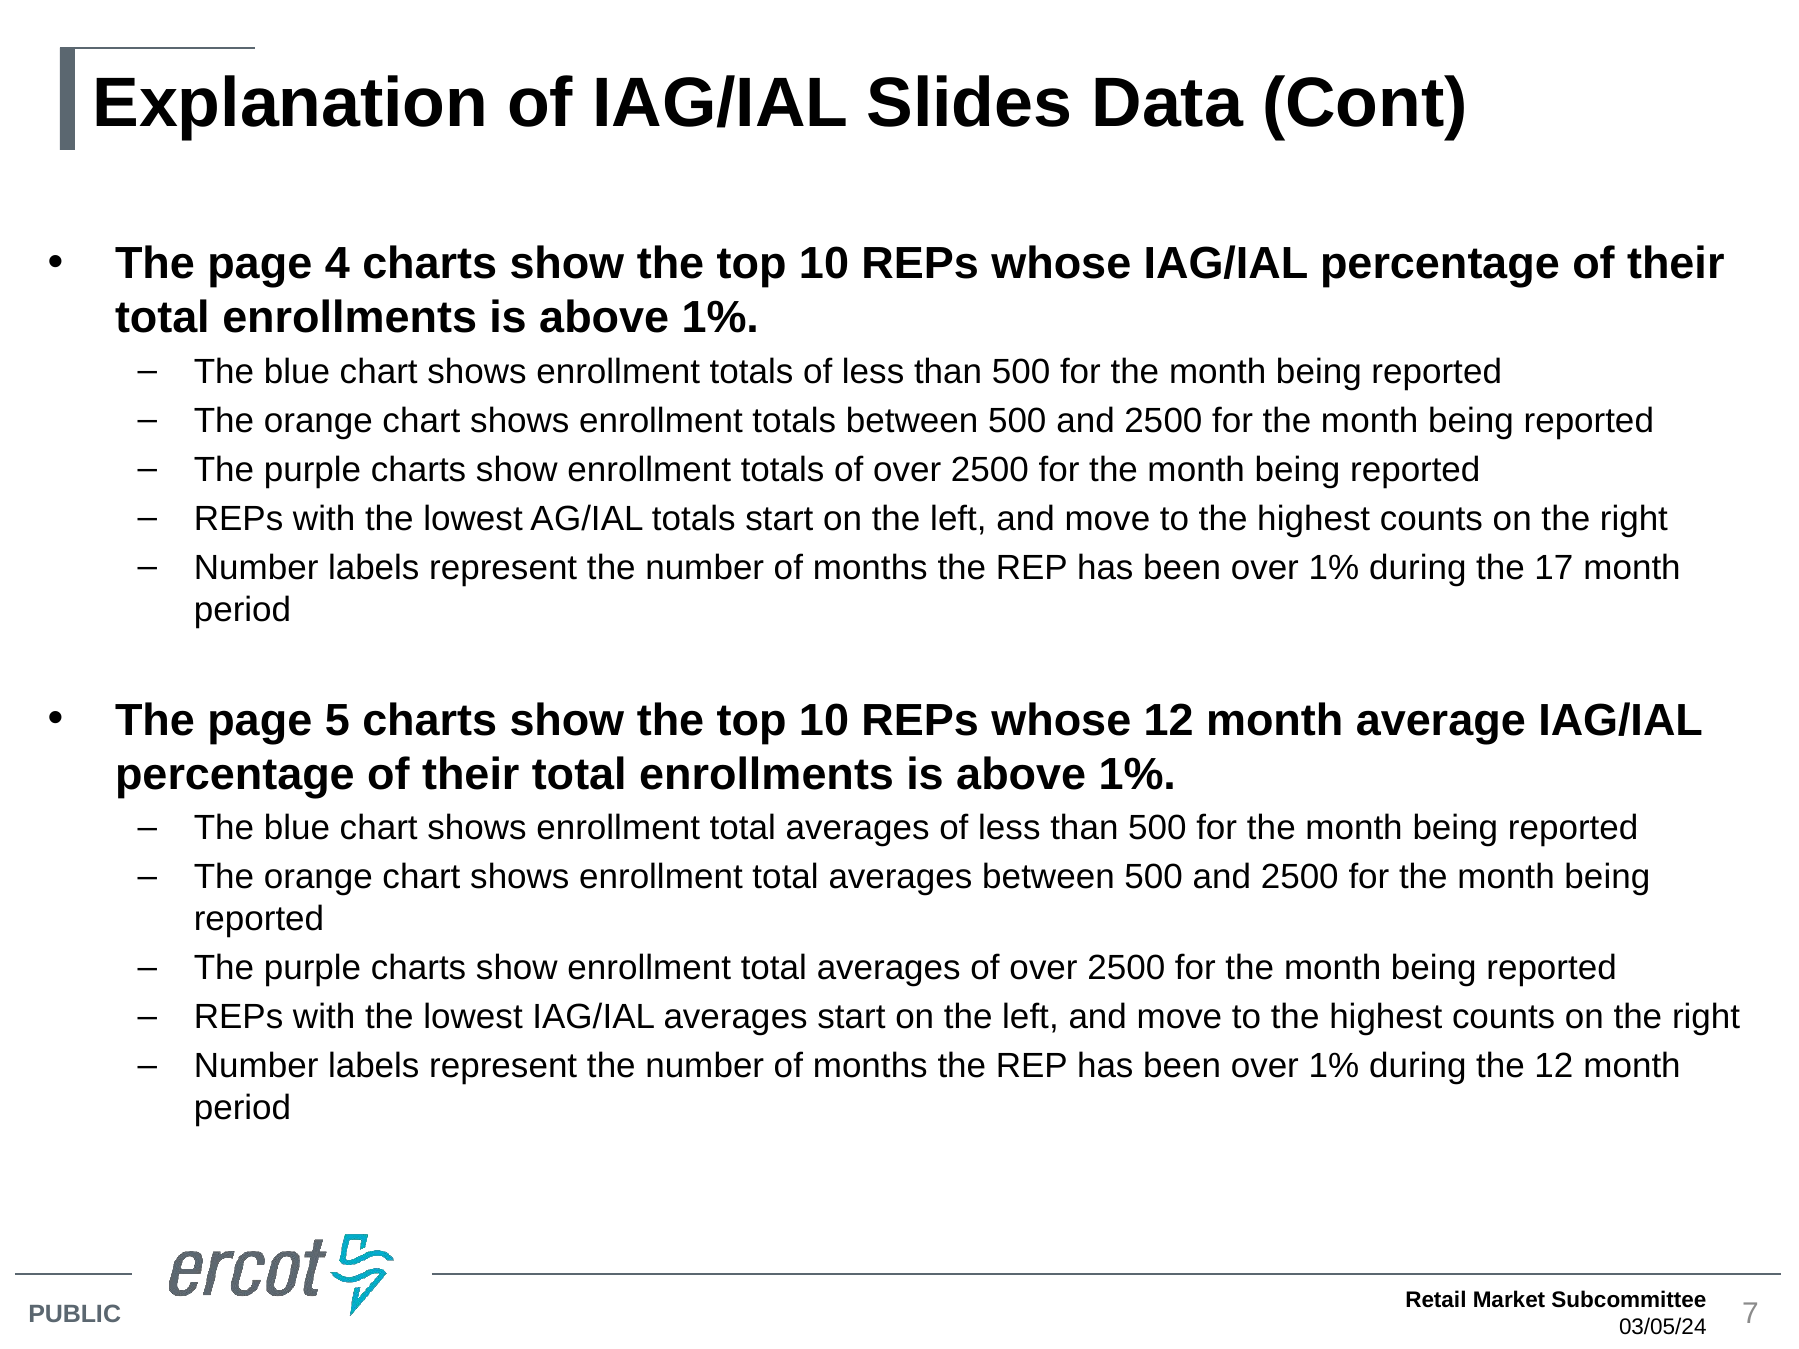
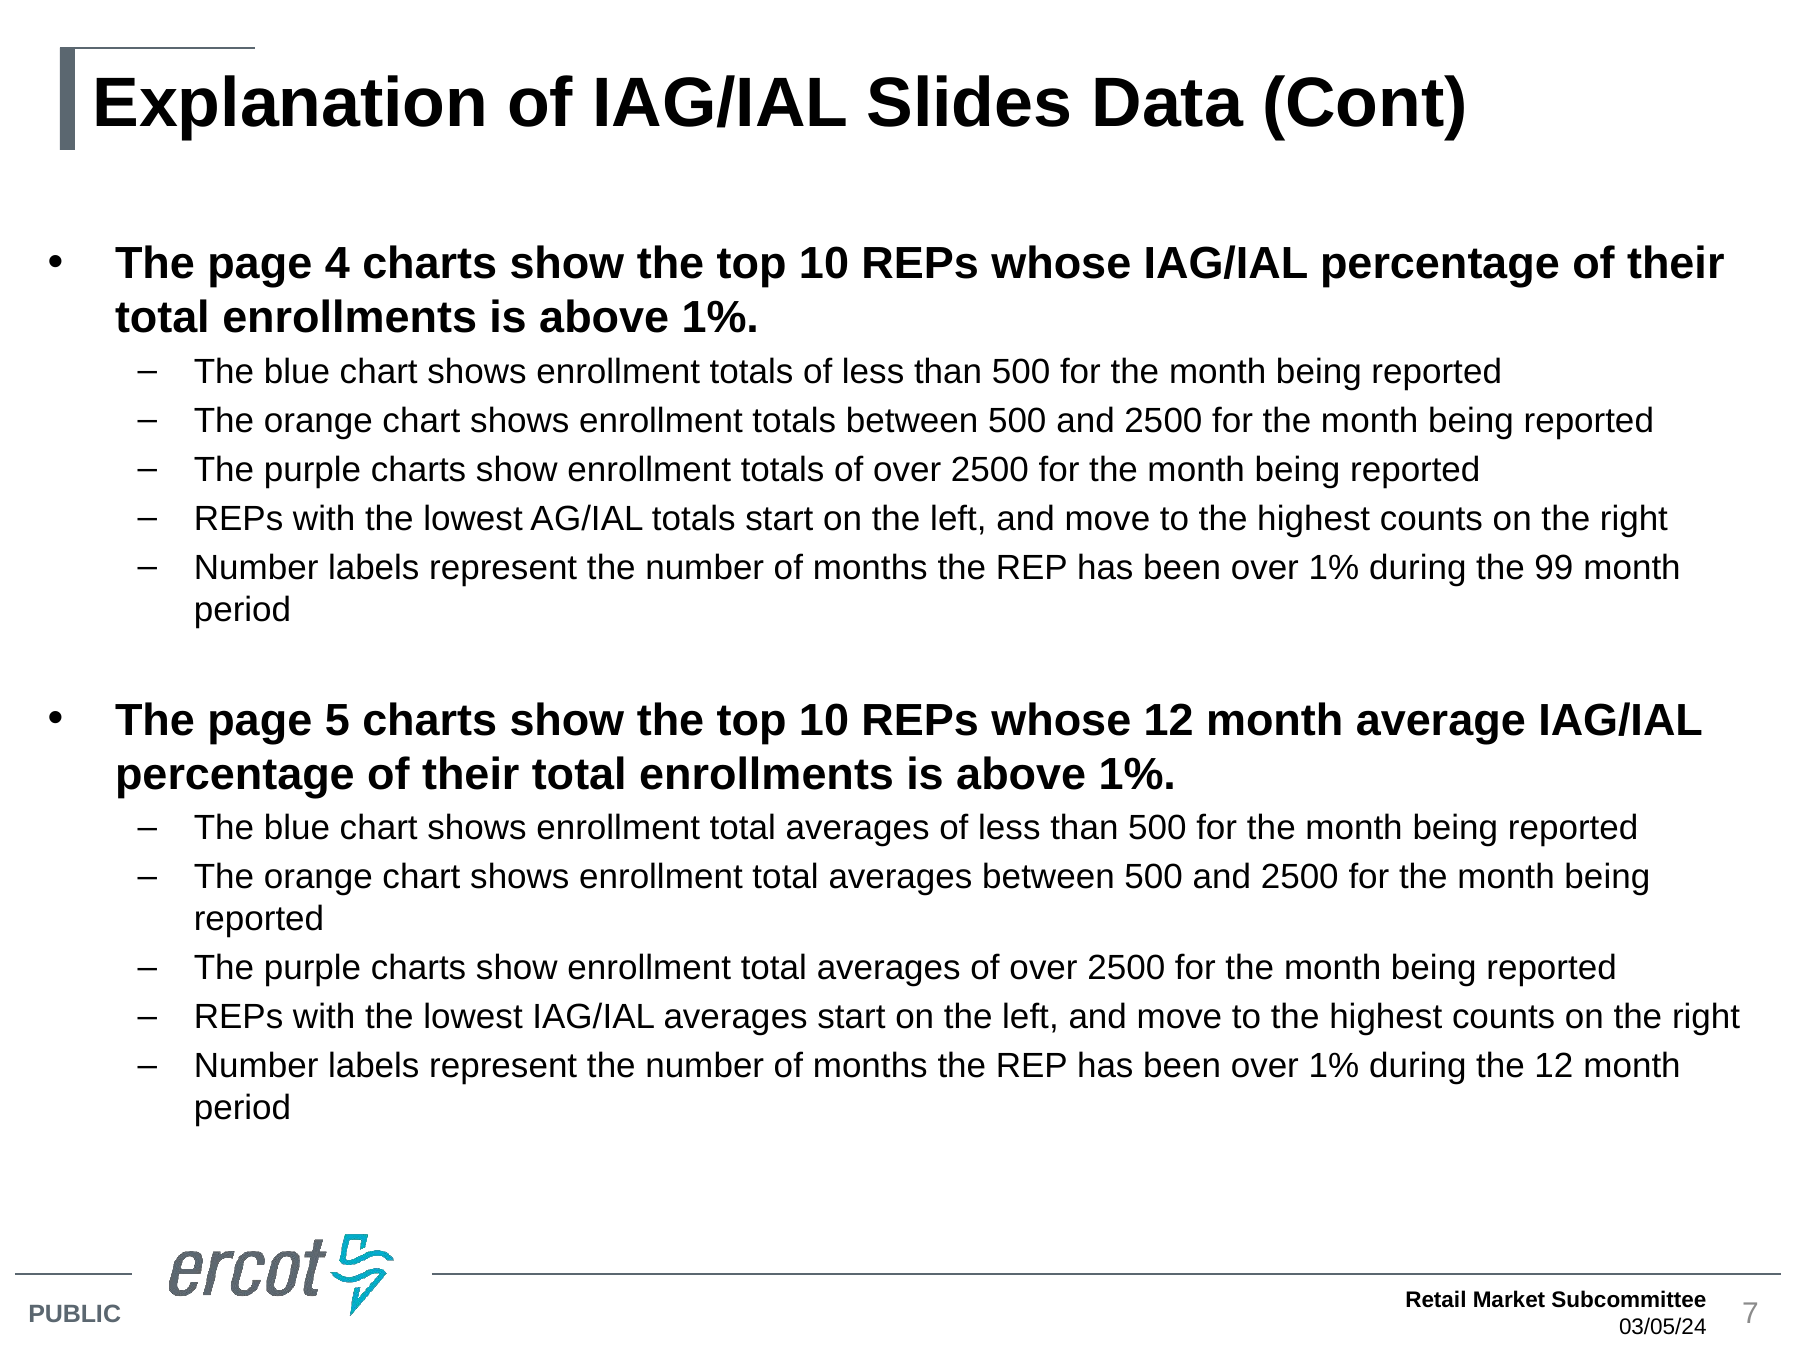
17: 17 -> 99
